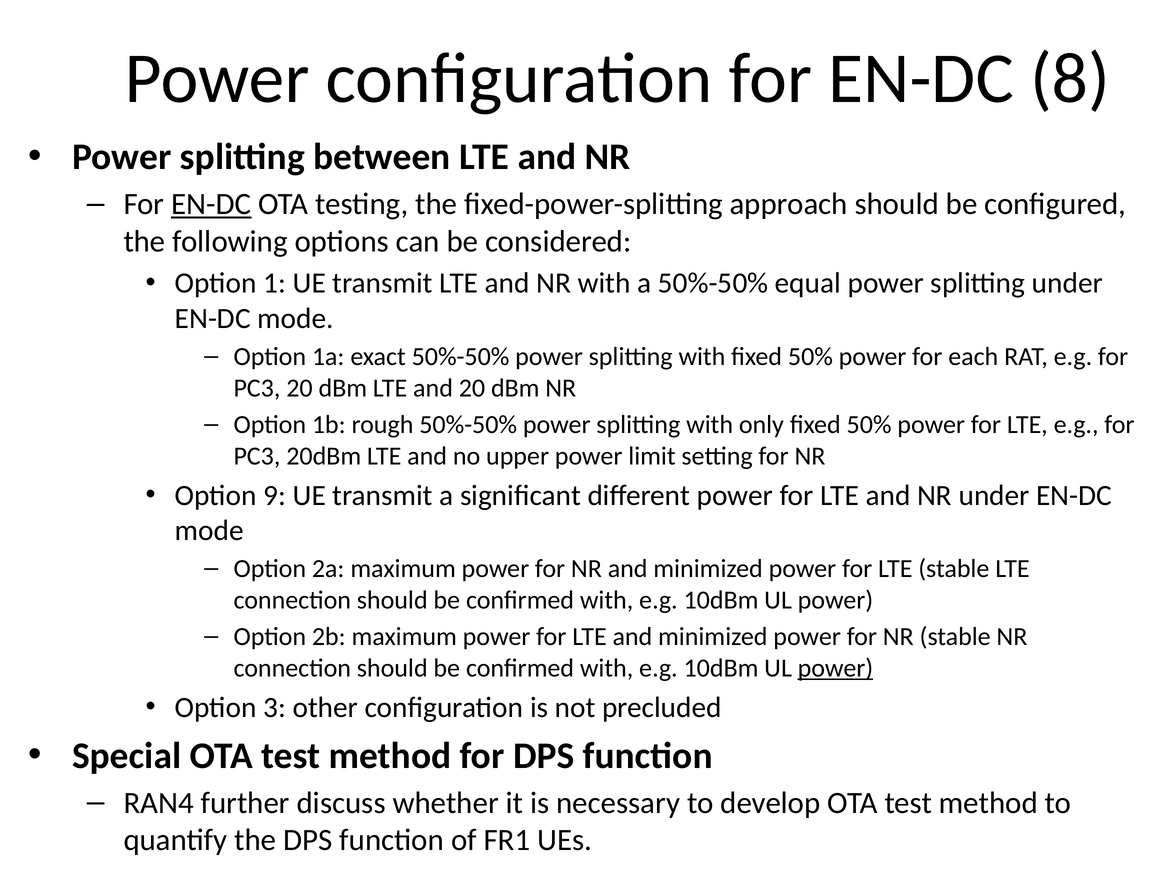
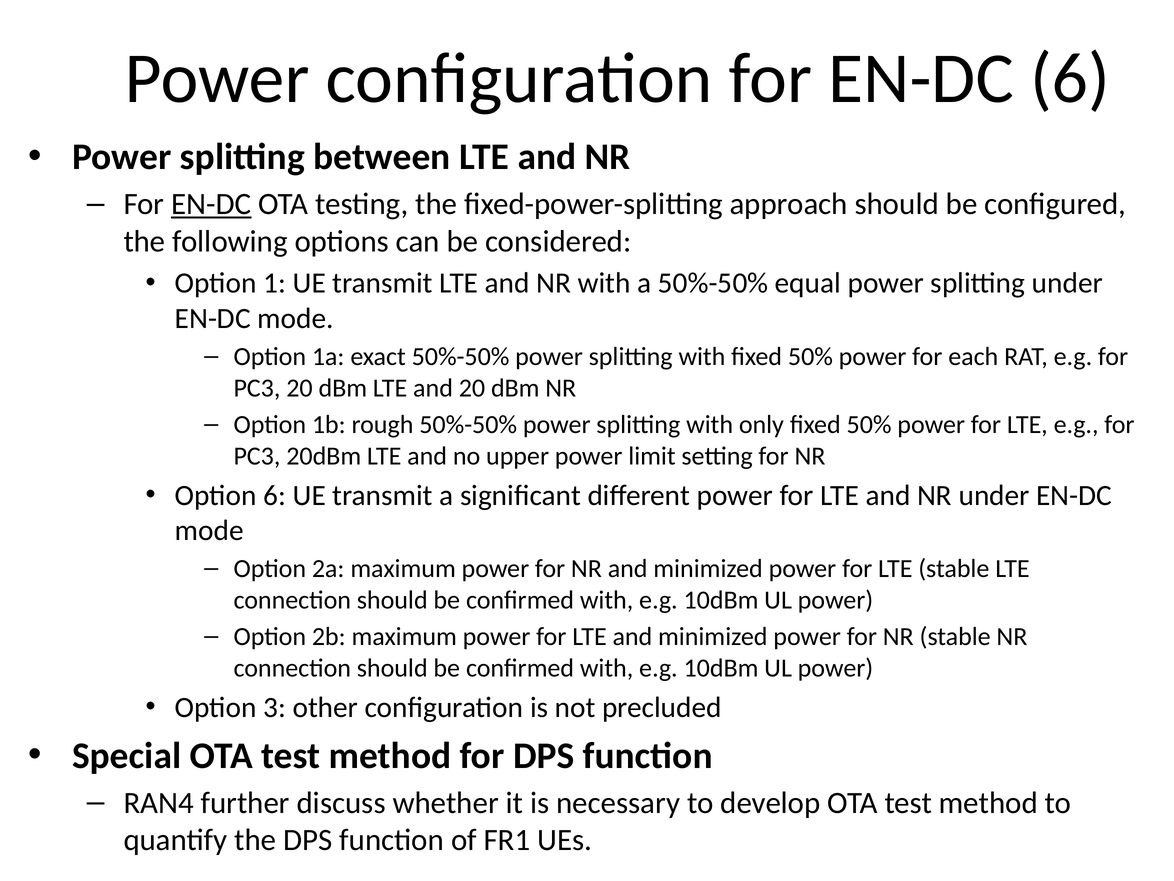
EN-DC 8: 8 -> 6
Option 9: 9 -> 6
power at (835, 668) underline: present -> none
